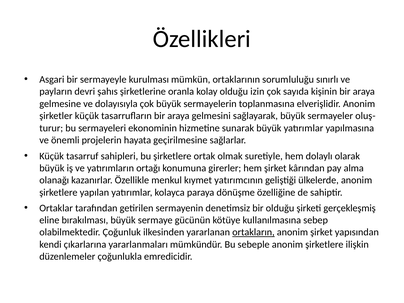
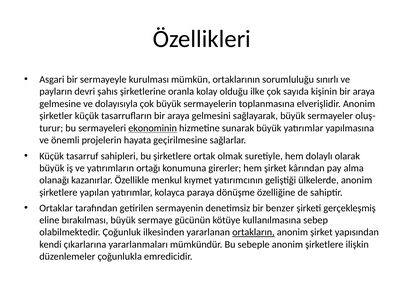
izin: izin -> ilke
ekonominin underline: none -> present
bir olduğu: olduğu -> benzer
